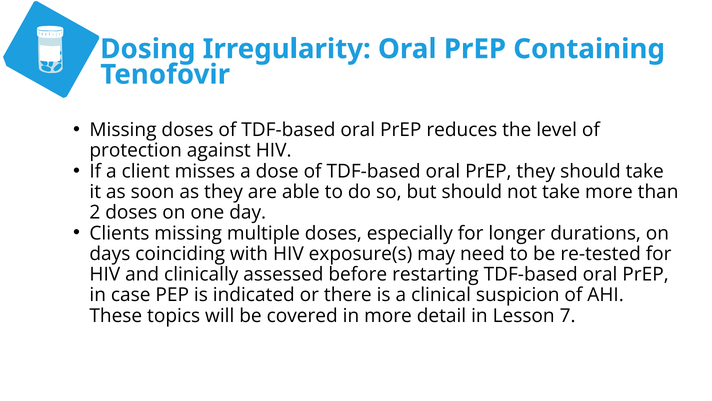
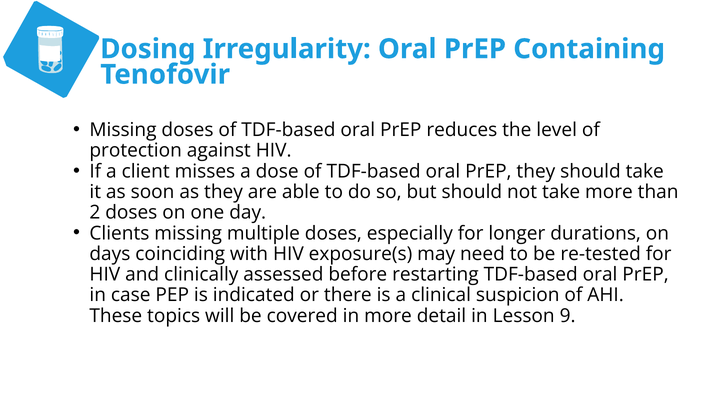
7: 7 -> 9
